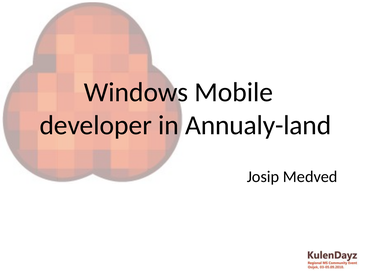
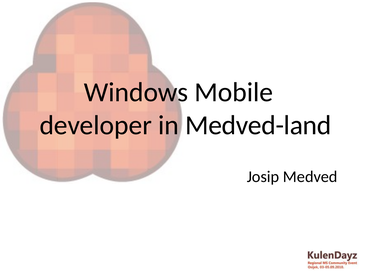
Annualy-land: Annualy-land -> Medved-land
